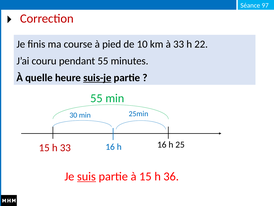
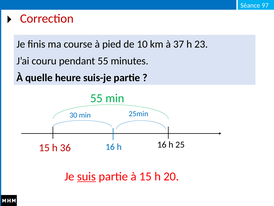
à 33: 33 -> 37
22: 22 -> 23
suis-je underline: present -> none
33 at (65, 147): 33 -> 36
36: 36 -> 20
